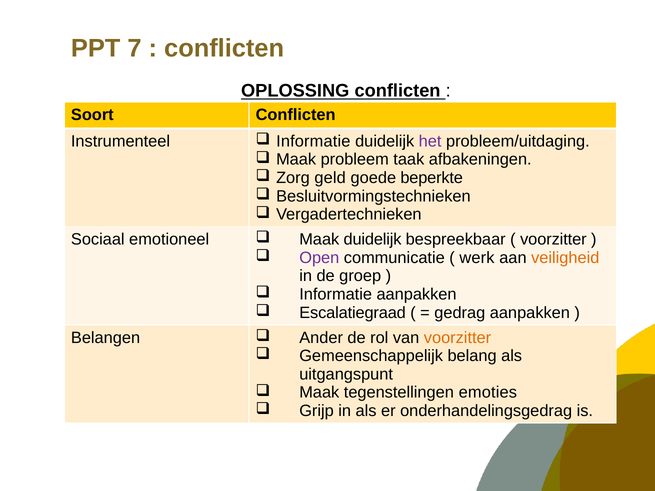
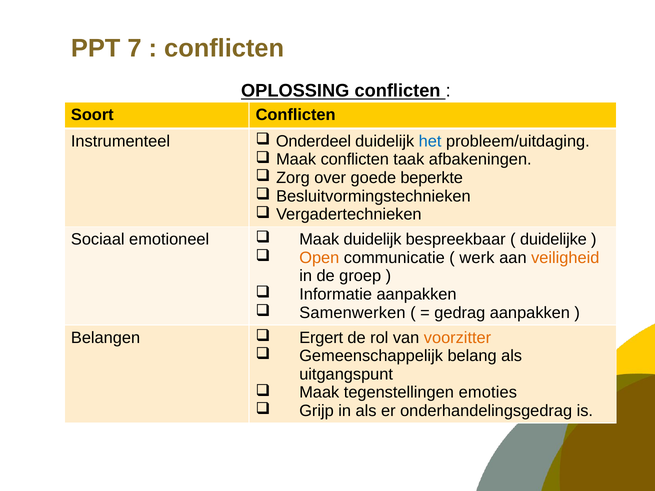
Informatie at (313, 141): Informatie -> Onderdeel
het colour: purple -> blue
Maak probleem: probleem -> conflicten
geld: geld -> over
voorzitter at (553, 240): voorzitter -> duidelijke
Open colour: purple -> orange
Escalatiegraad: Escalatiegraad -> Samenwerken
Ander: Ander -> Ergert
